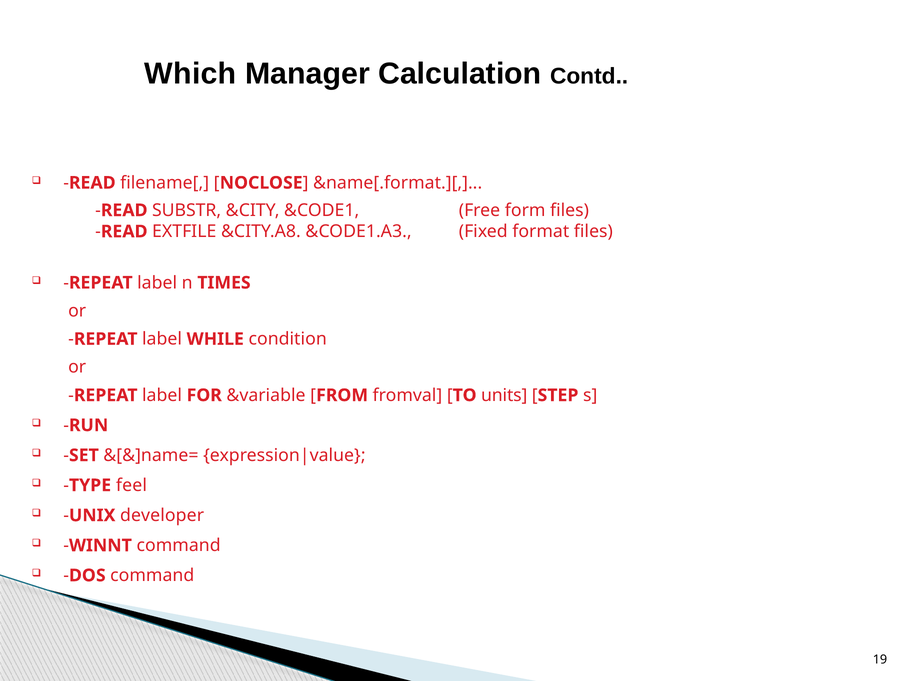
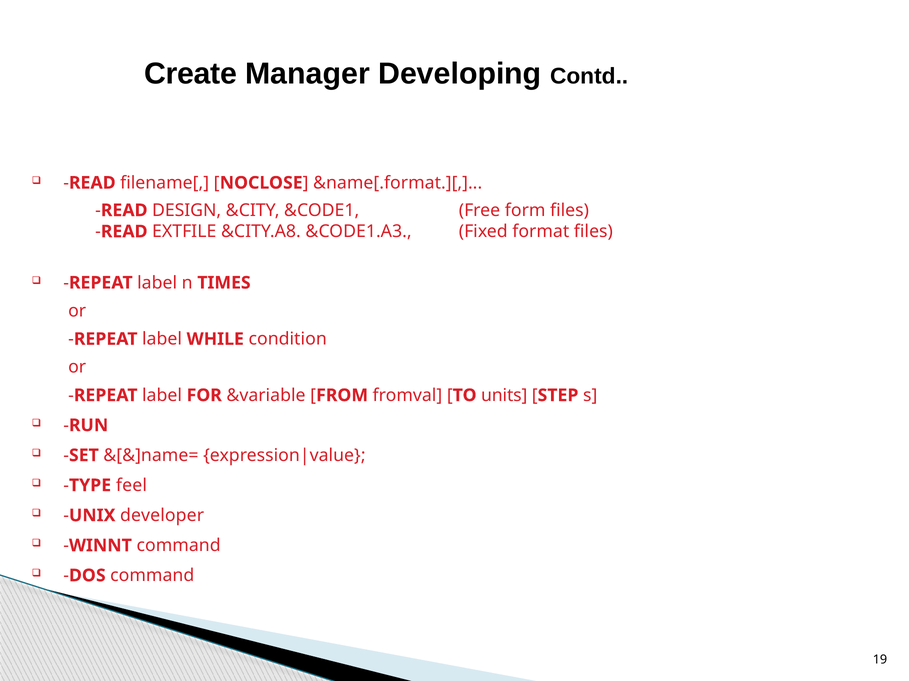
Which: Which -> Create
Calculation: Calculation -> Developing
SUBSTR: SUBSTR -> DESIGN
